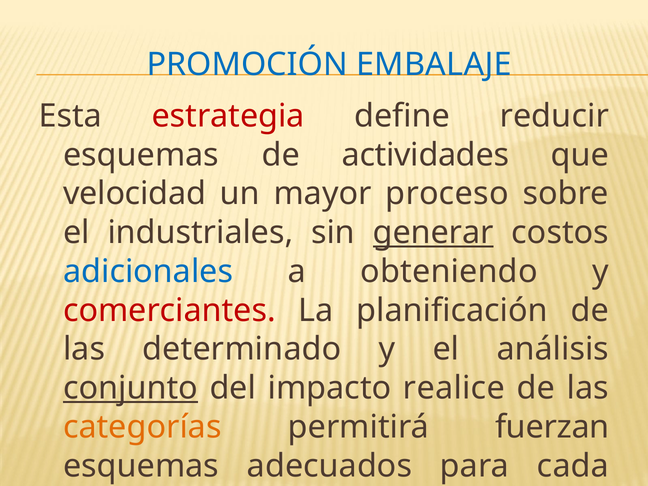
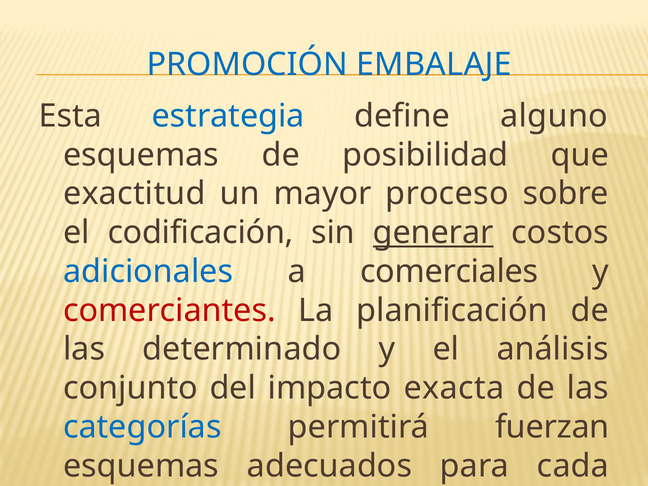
estrategia colour: red -> blue
reducir: reducir -> alguno
de actividades: actividades -> posibilidad
velocidad: velocidad -> exactitud
industriales: industriales -> codificación
a obteniendo: obteniendo -> comerciales
conjunto underline: present -> none
realice: realice -> exacta
categorías colour: orange -> blue
